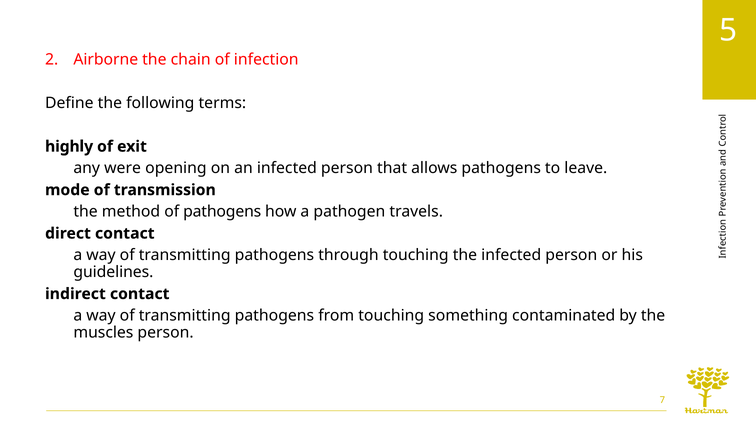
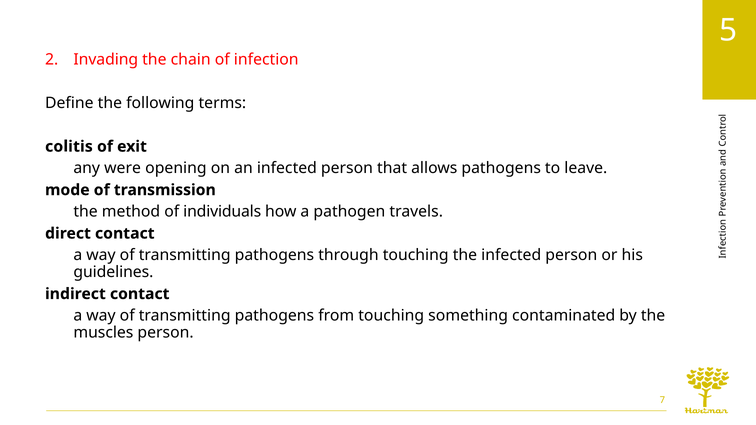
Airborne: Airborne -> Invading
highly: highly -> colitis
of pathogens: pathogens -> individuals
